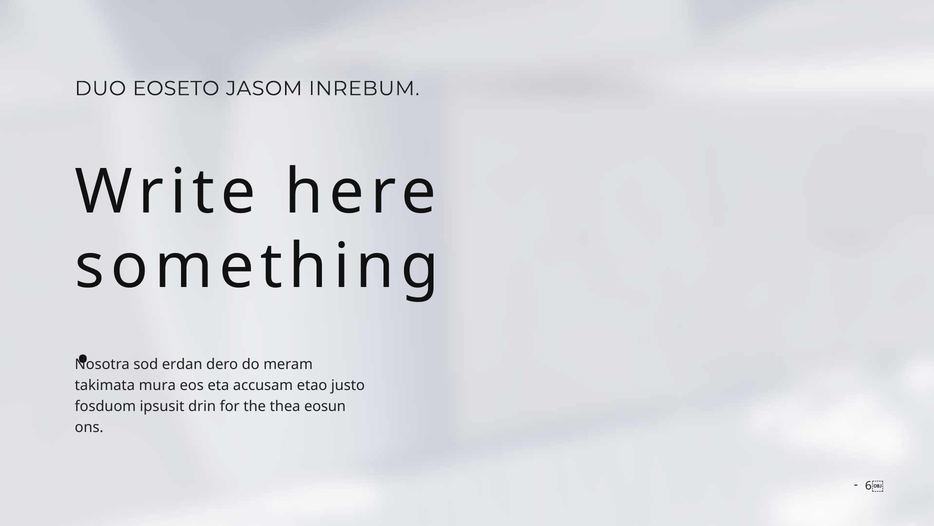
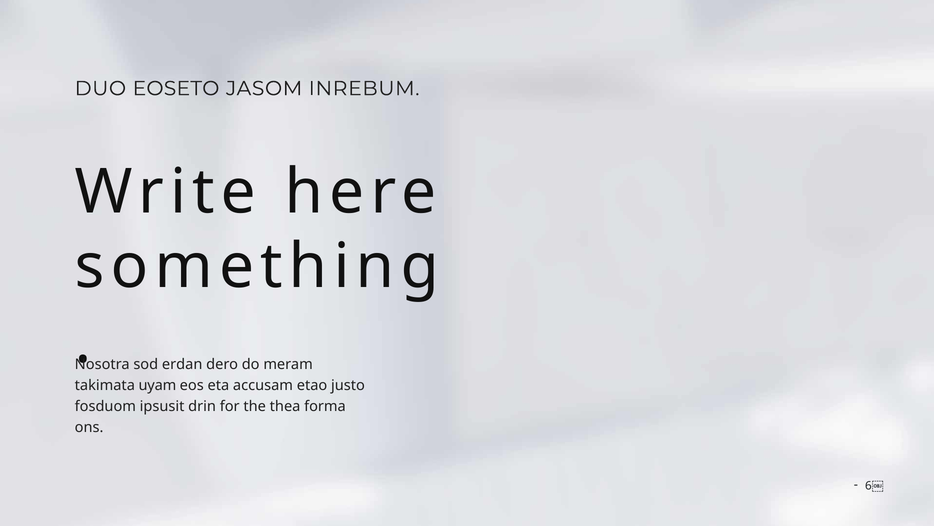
mura: mura -> uyam
eosun: eosun -> forma
